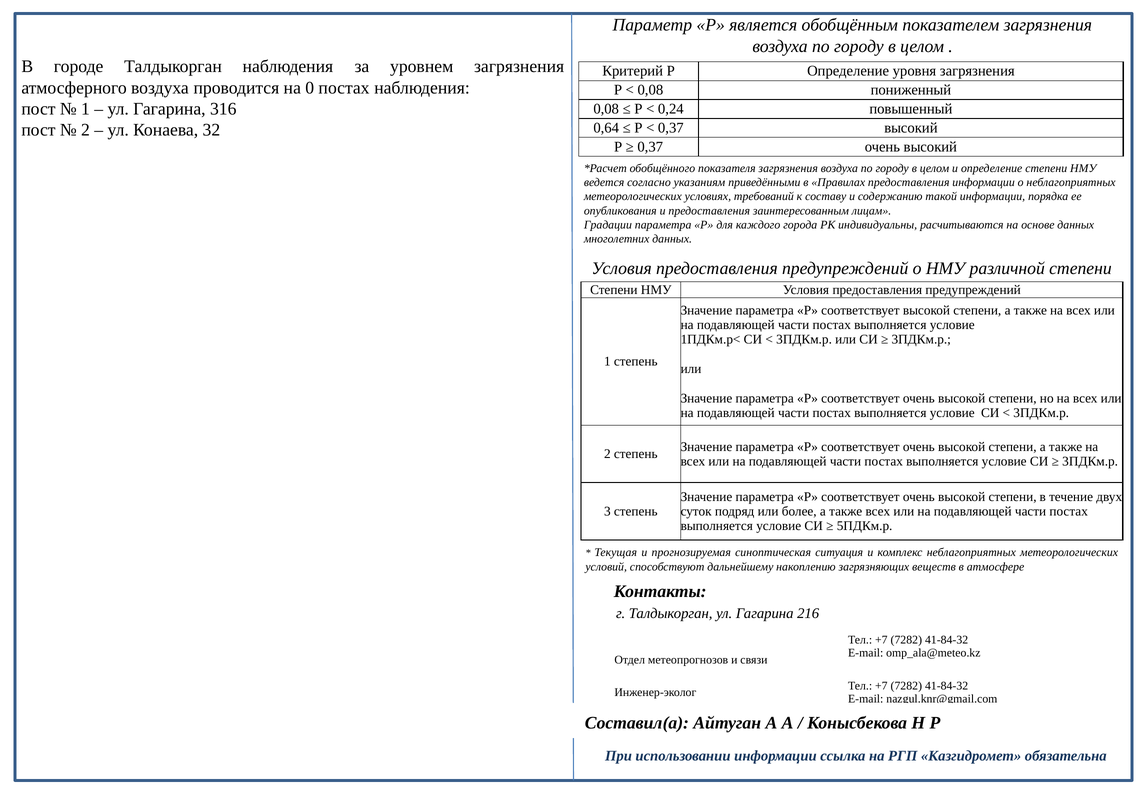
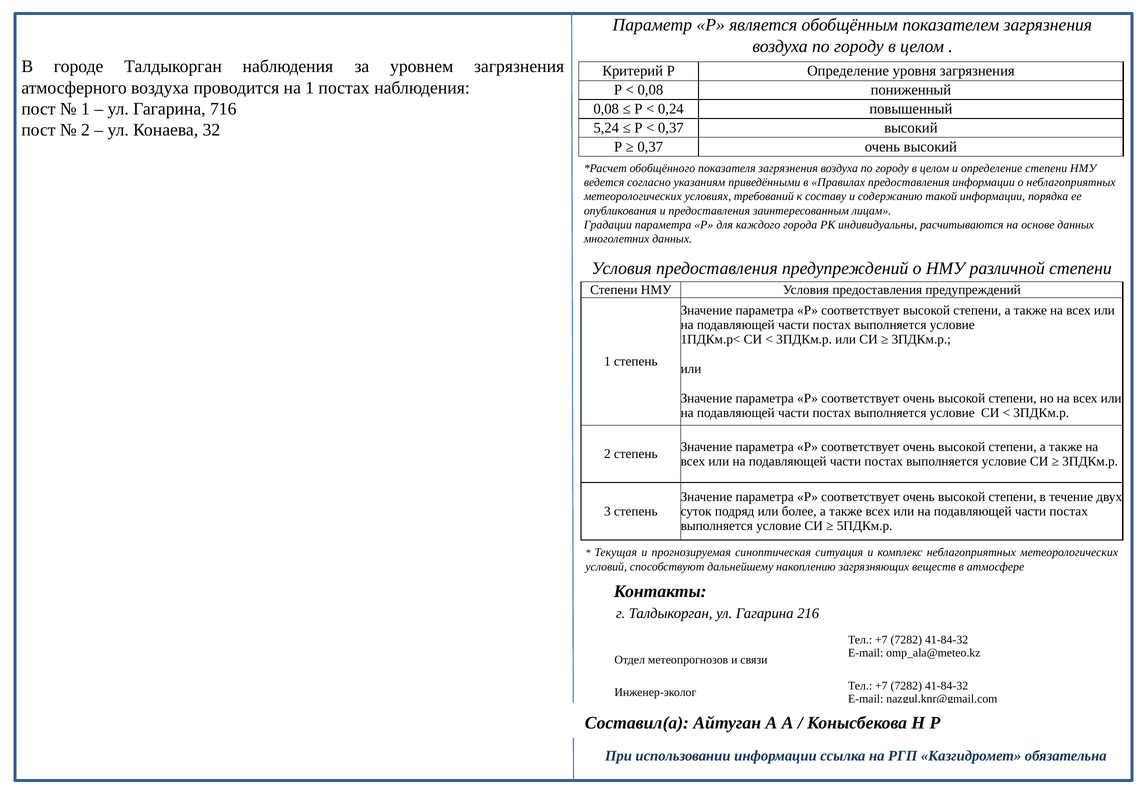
на 0: 0 -> 1
316: 316 -> 716
0,64: 0,64 -> 5,24
